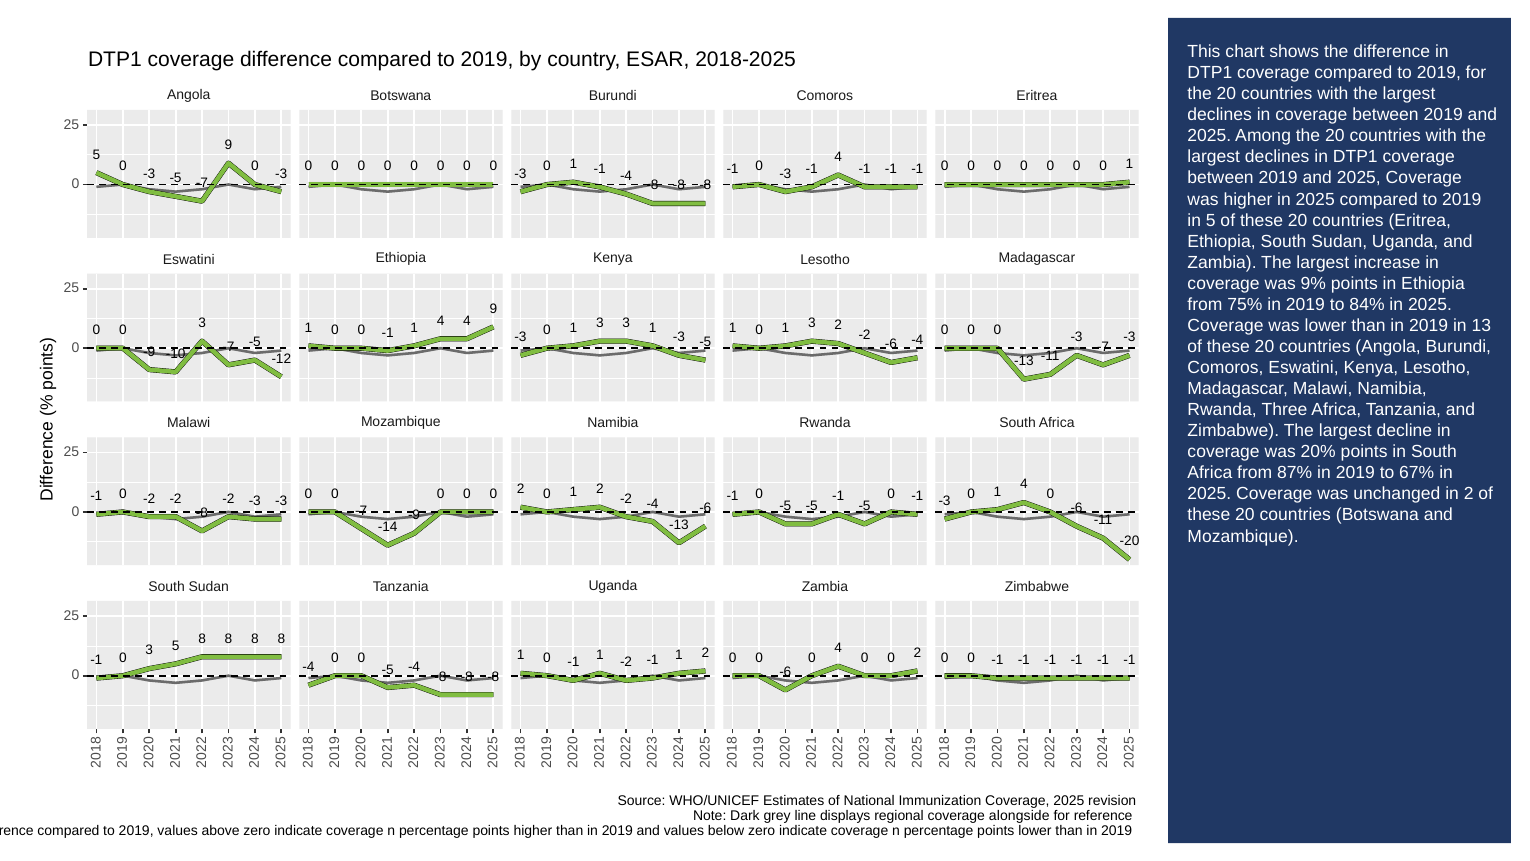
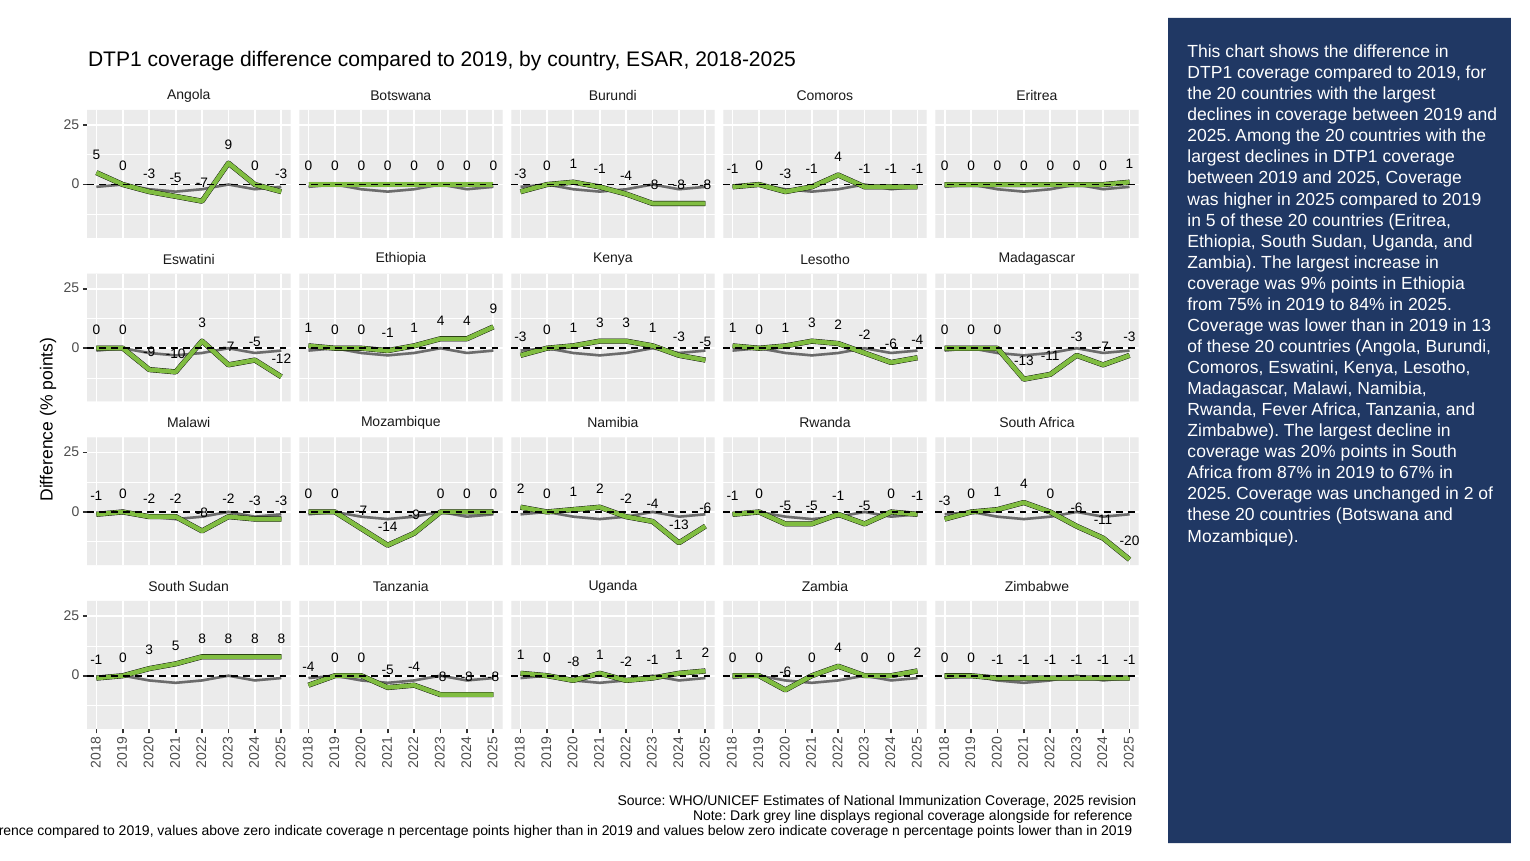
Three: Three -> Fever
1 0 -1: -1 -> -8
